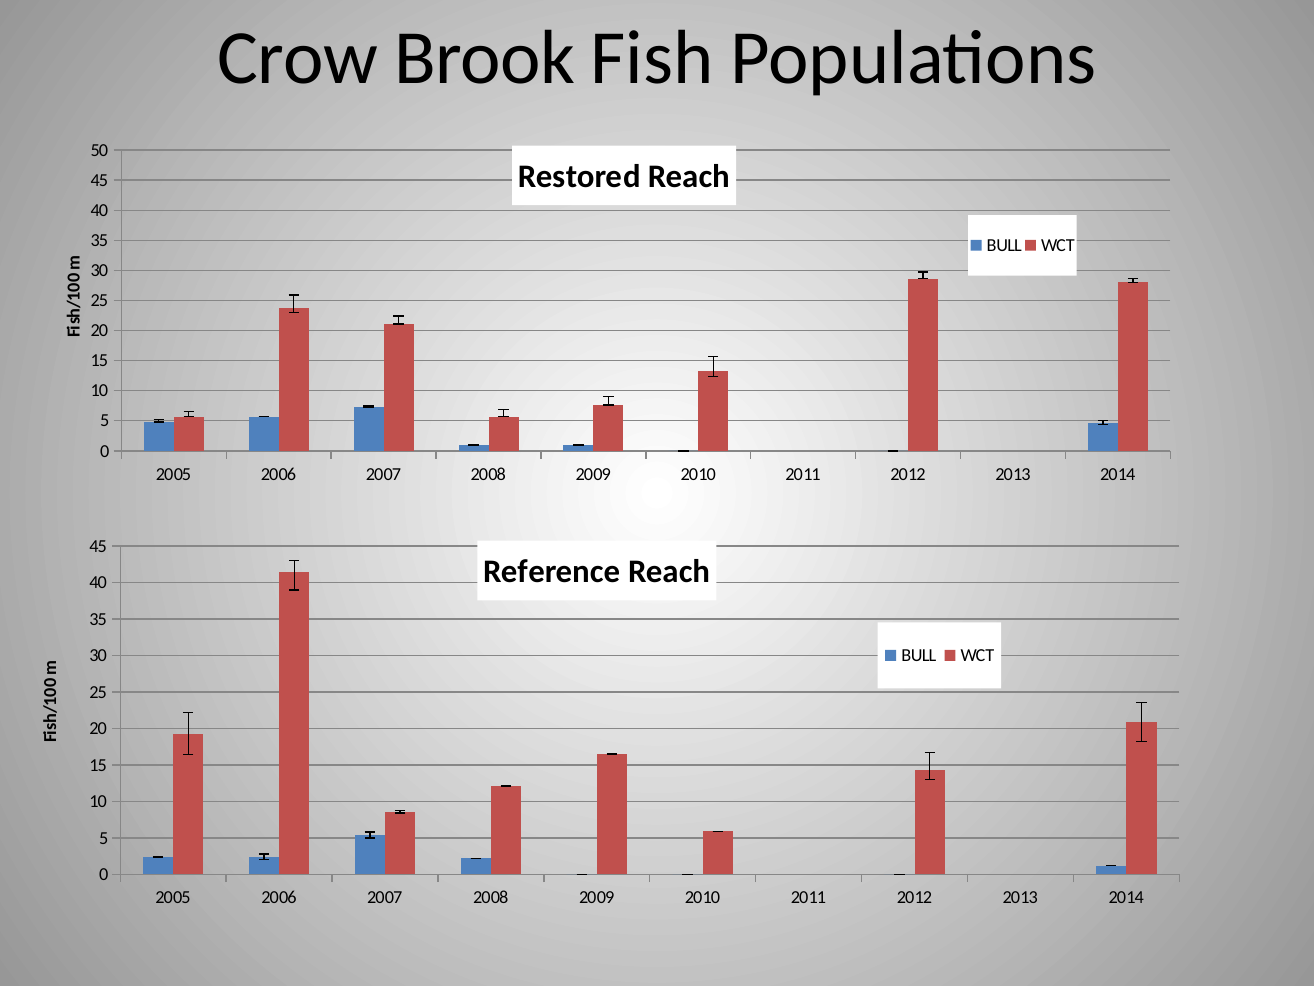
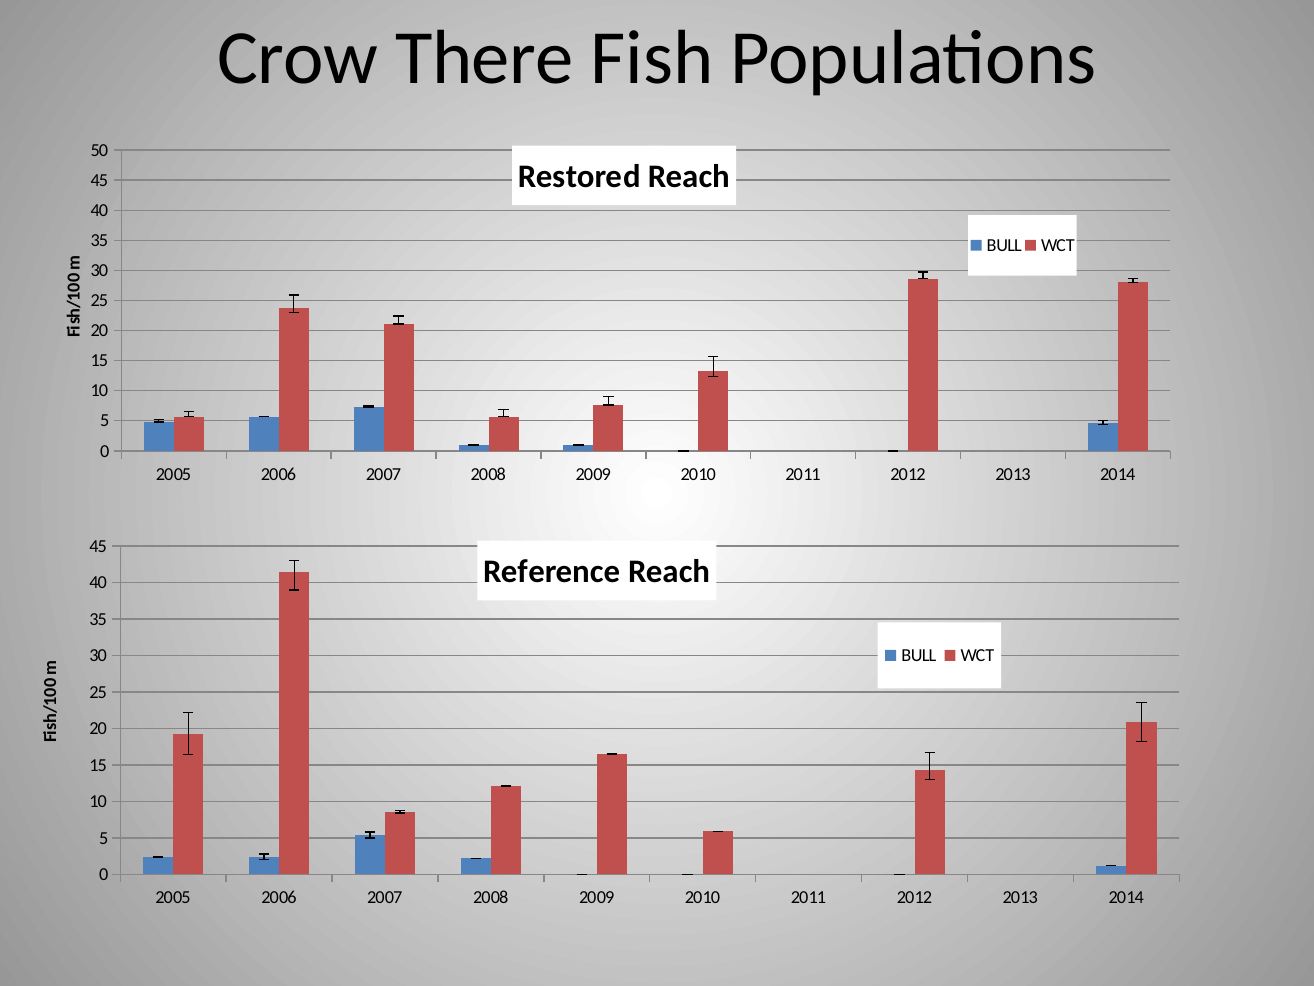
Brook: Brook -> There
